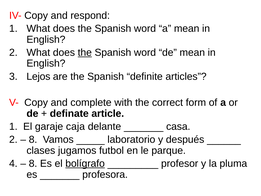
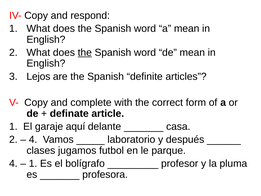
caja: caja -> aquí
8 at (33, 139): 8 -> 4
8 at (33, 163): 8 -> 1
bolígrafo underline: present -> none
